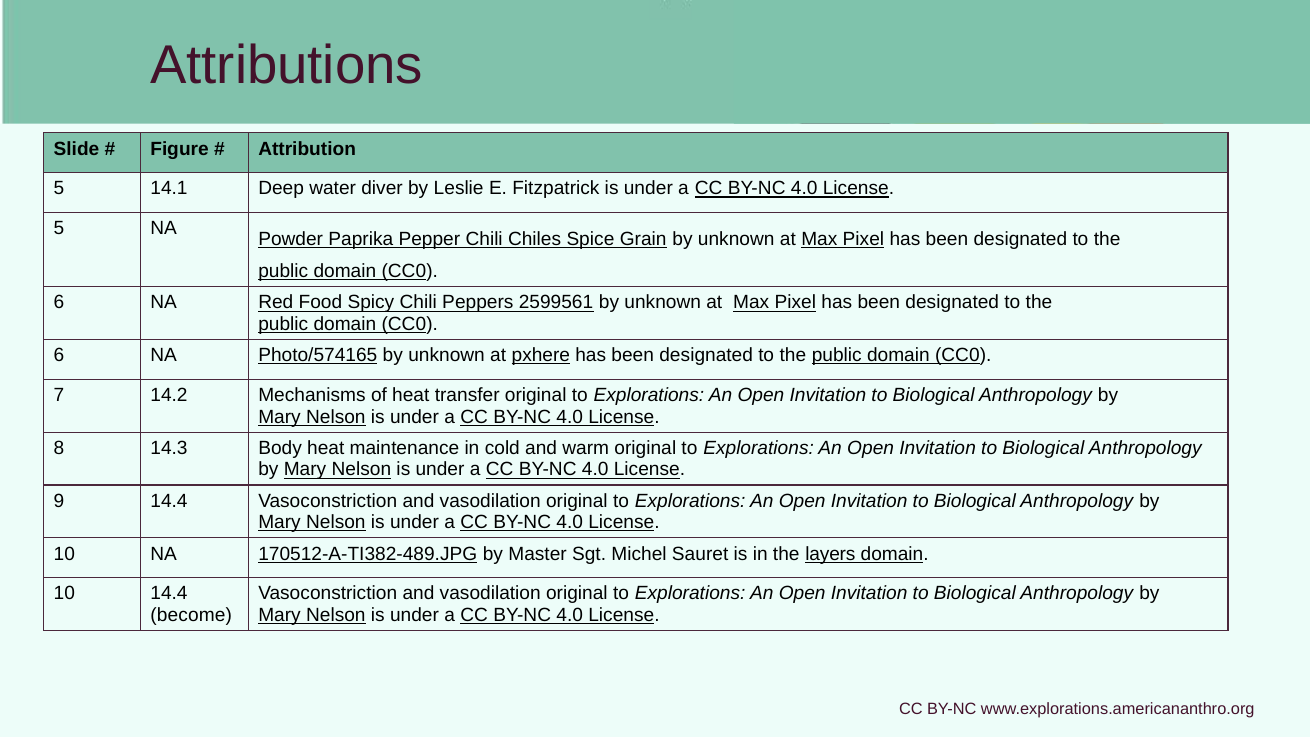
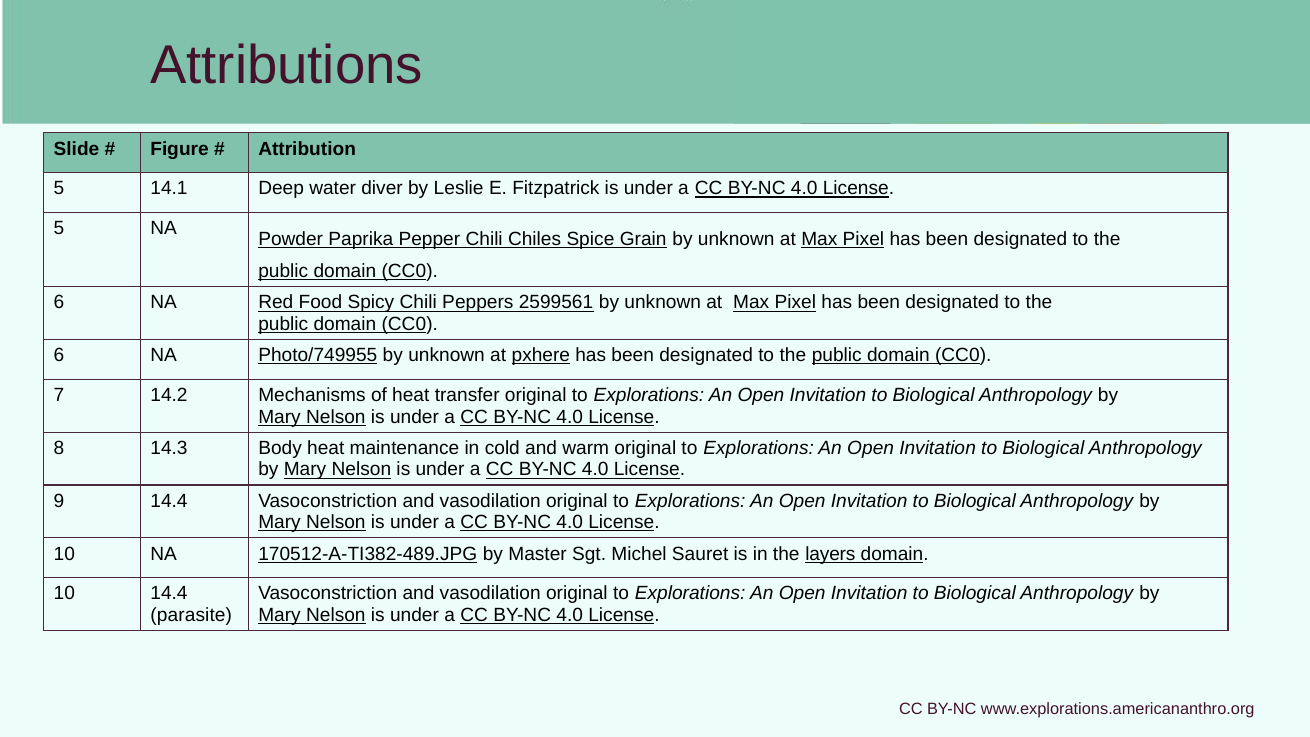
Photo/574165: Photo/574165 -> Photo/749955
become: become -> parasite
